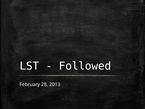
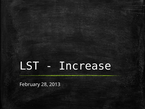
Followed: Followed -> Increase
